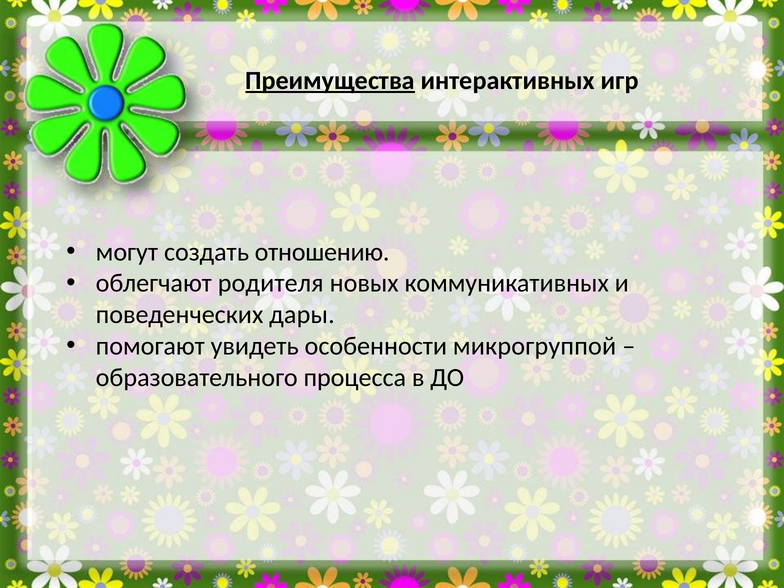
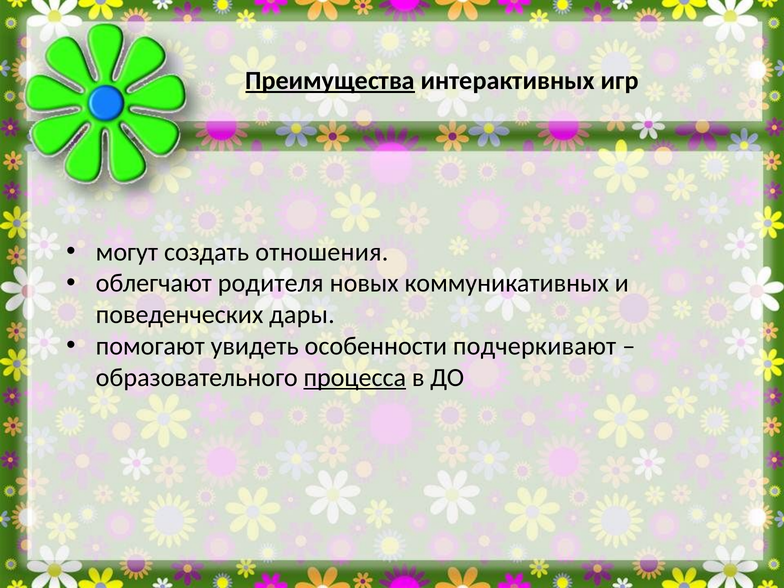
отношению: отношению -> отношения
микрогруппой: микрогруппой -> подчеркивают
процесса underline: none -> present
